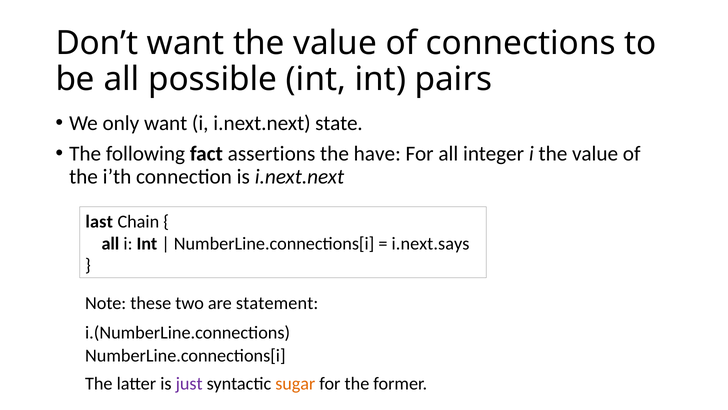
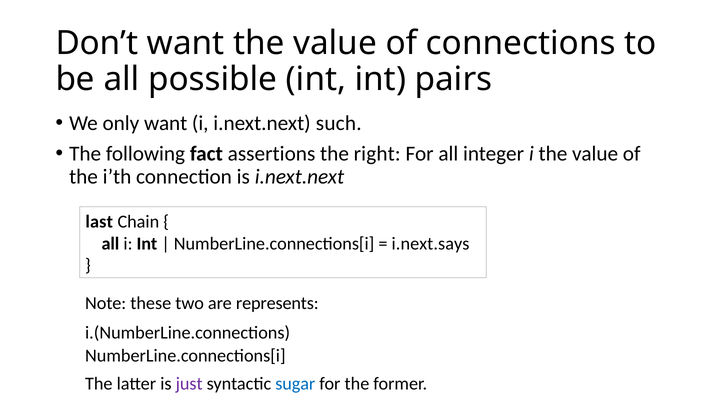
state: state -> such
have: have -> right
statement: statement -> represents
sugar colour: orange -> blue
